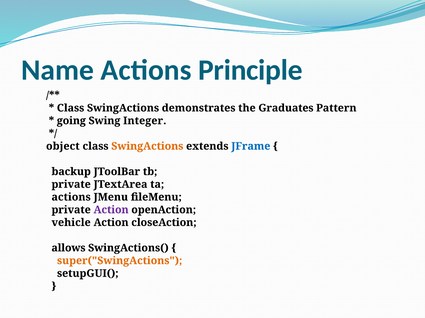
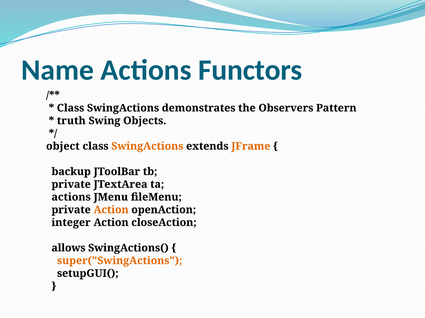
Principle: Principle -> Functors
Graduates: Graduates -> Observers
going: going -> truth
Integer: Integer -> Objects
JFrame colour: blue -> orange
Action at (111, 210) colour: purple -> orange
vehicle: vehicle -> integer
